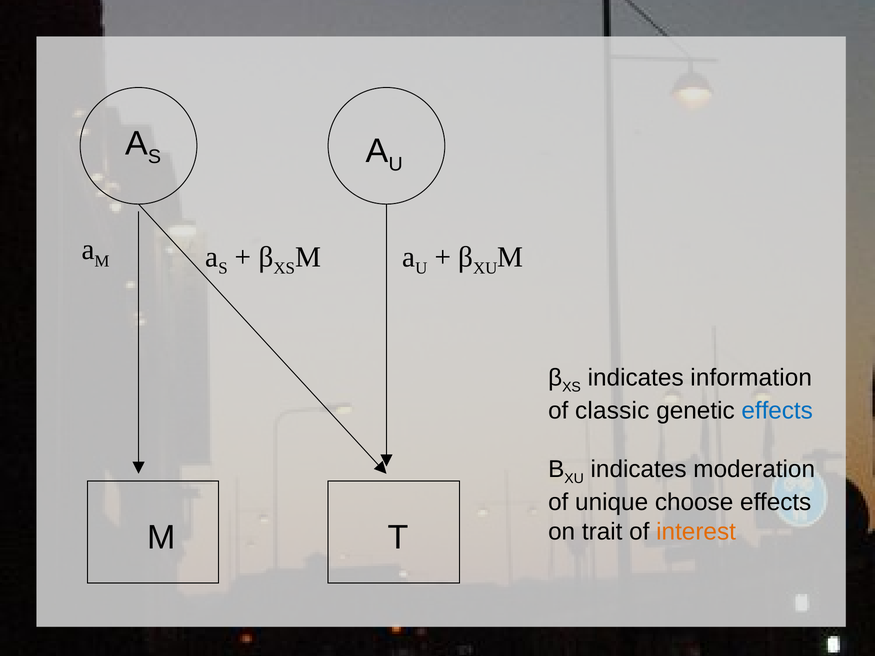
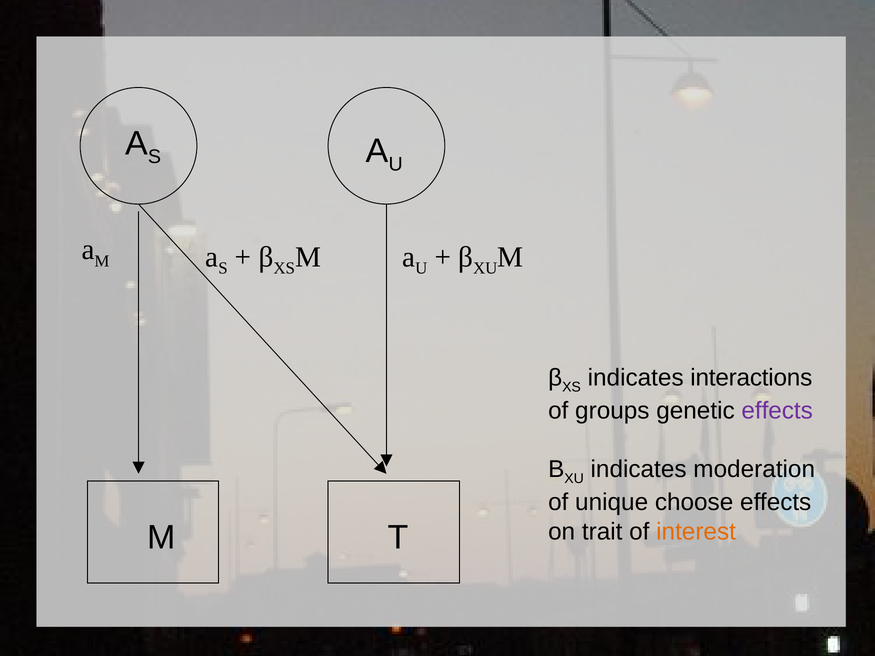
information: information -> interactions
classic: classic -> groups
effects at (777, 411) colour: blue -> purple
